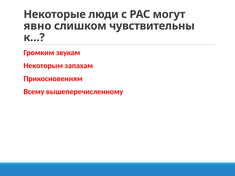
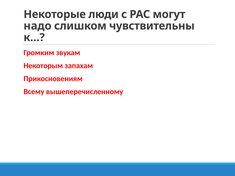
явно: явно -> надо
